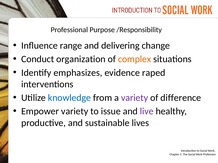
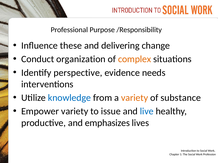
range: range -> these
emphasizes: emphasizes -> perspective
raped: raped -> needs
variety at (135, 98) colour: purple -> orange
difference: difference -> substance
live colour: purple -> blue
sustainable: sustainable -> emphasizes
